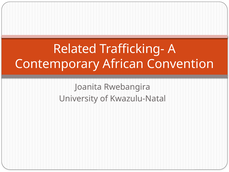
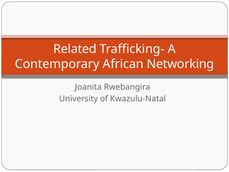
Convention: Convention -> Networking
